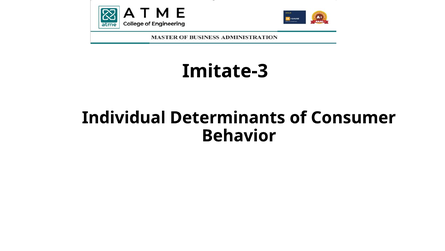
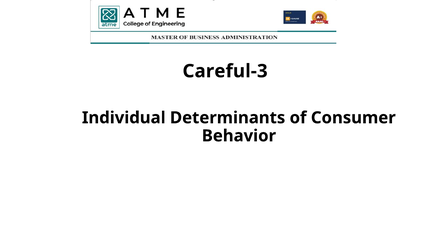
Imitate-3: Imitate-3 -> Careful-3
